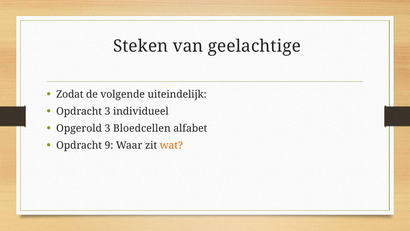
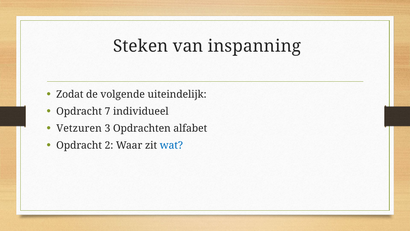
geelachtige: geelachtige -> inspanning
Opdracht 3: 3 -> 7
Opgerold: Opgerold -> Vetzuren
Bloedcellen: Bloedcellen -> Opdrachten
9: 9 -> 2
wat colour: orange -> blue
